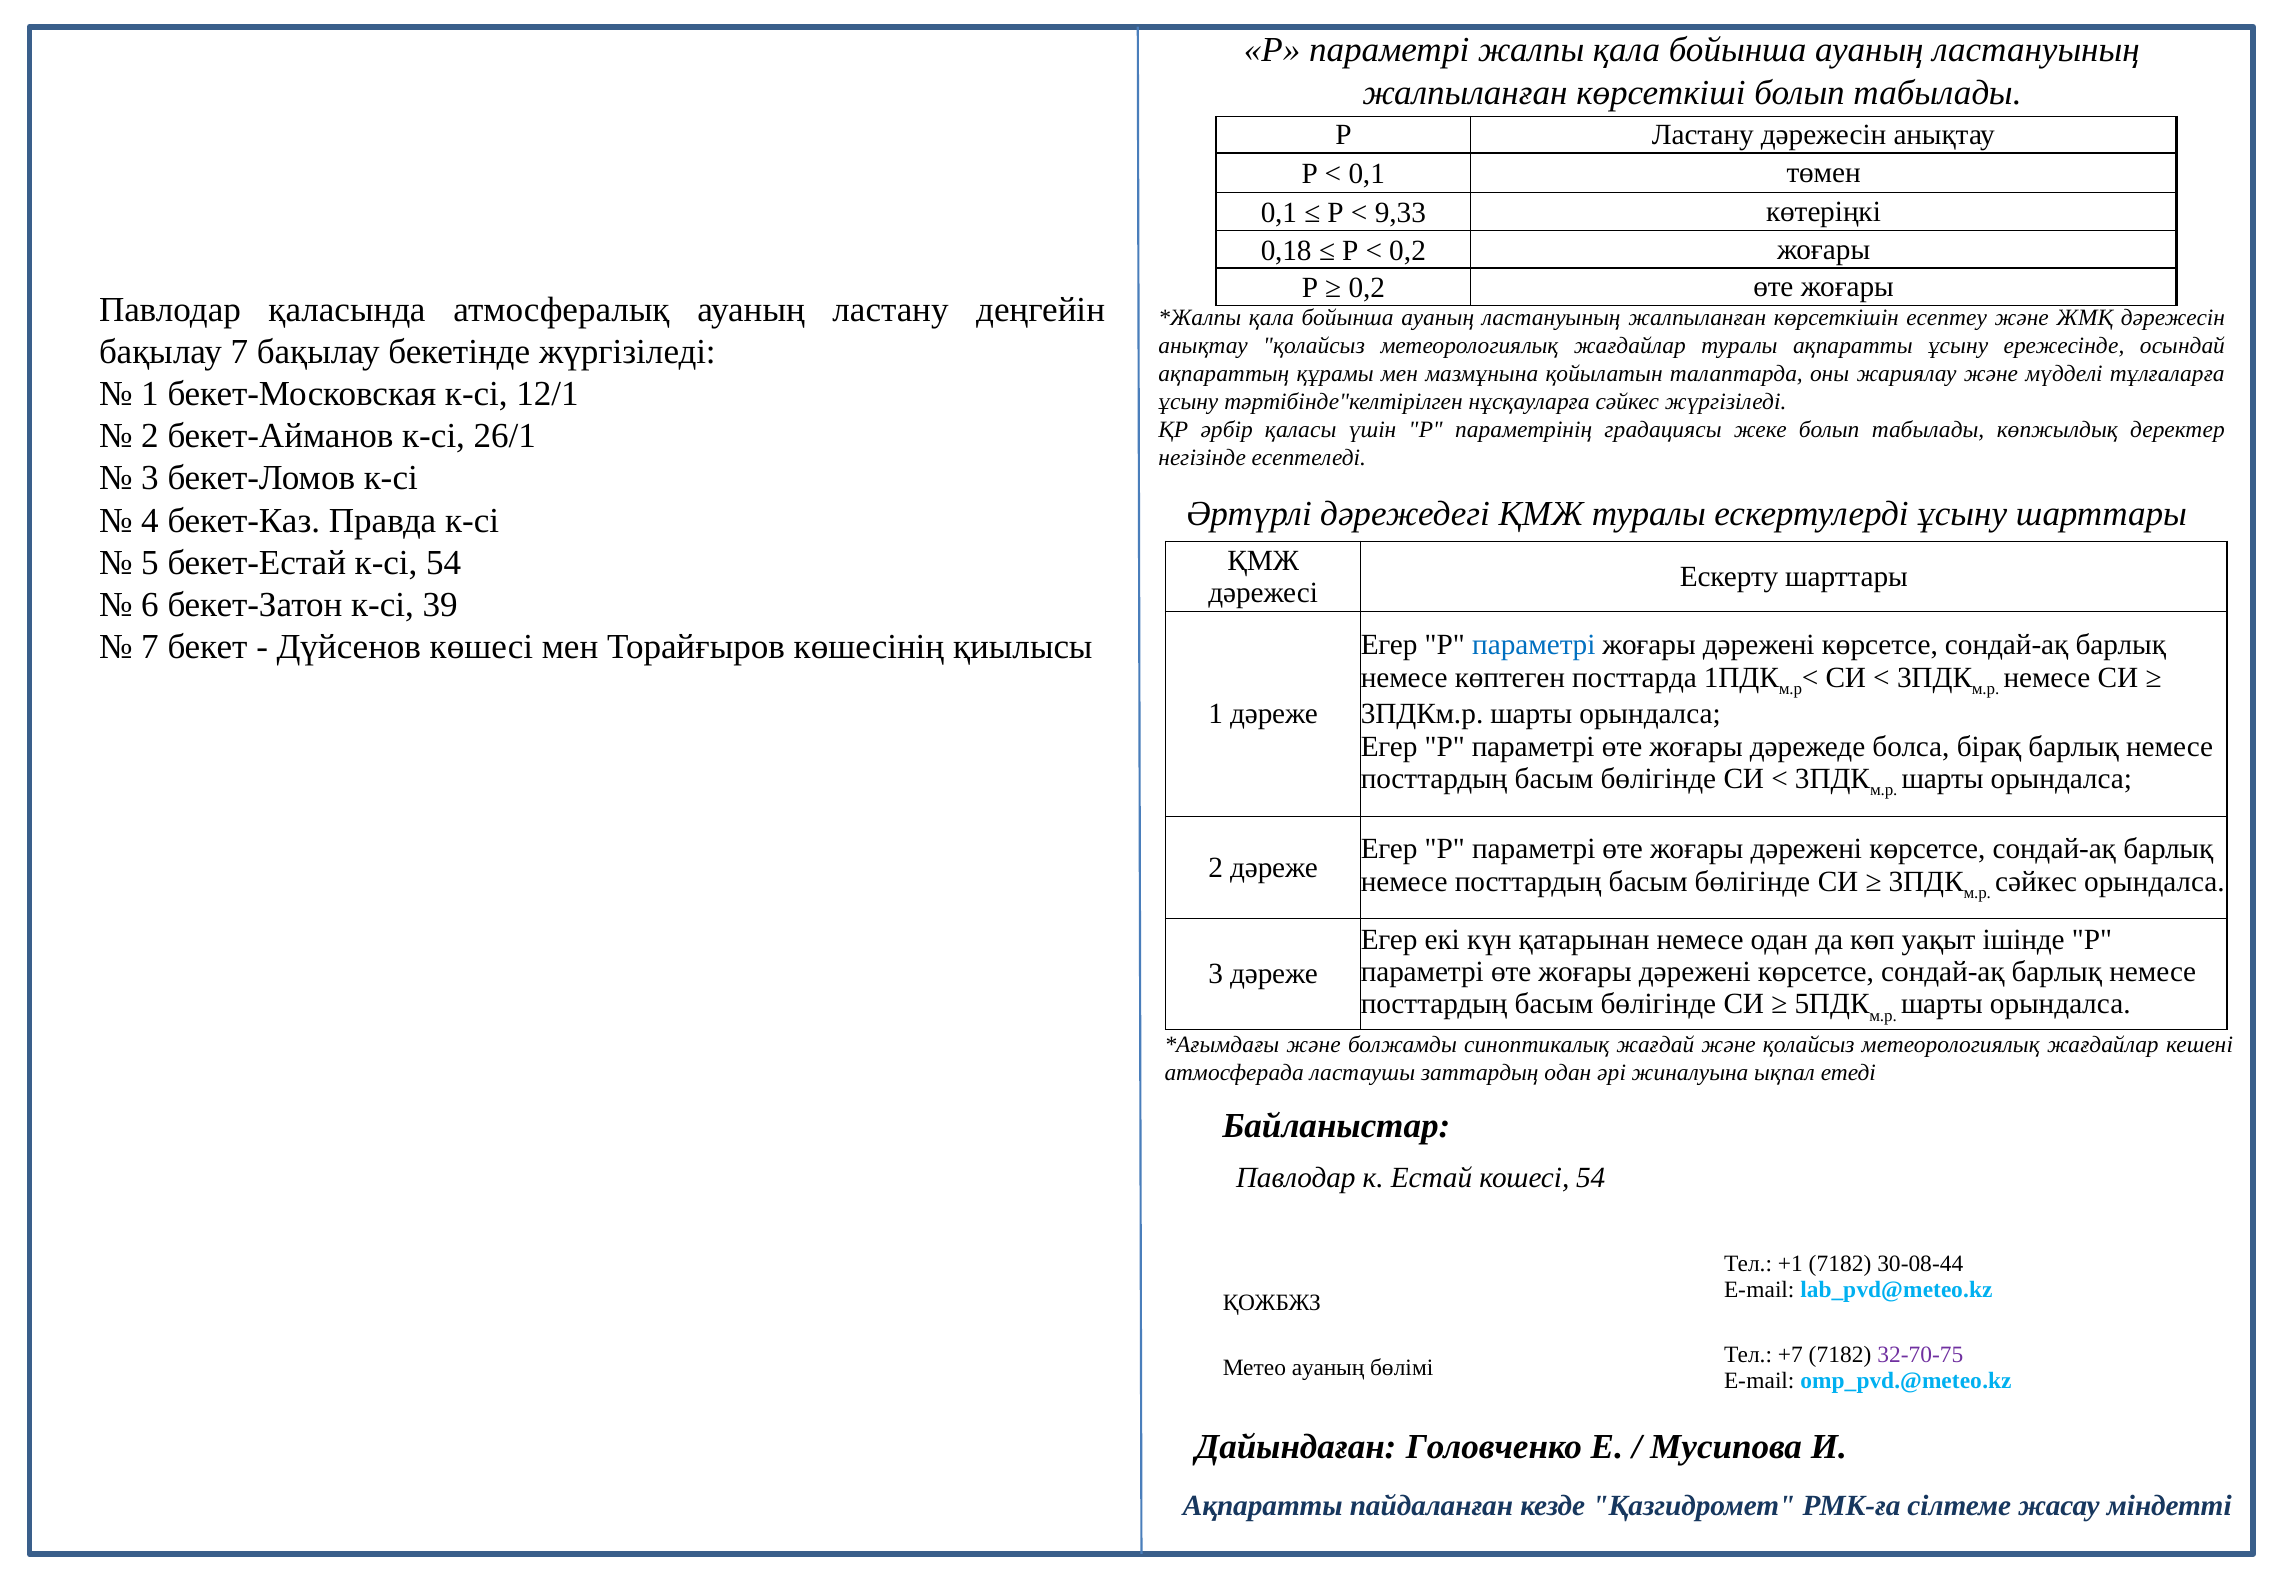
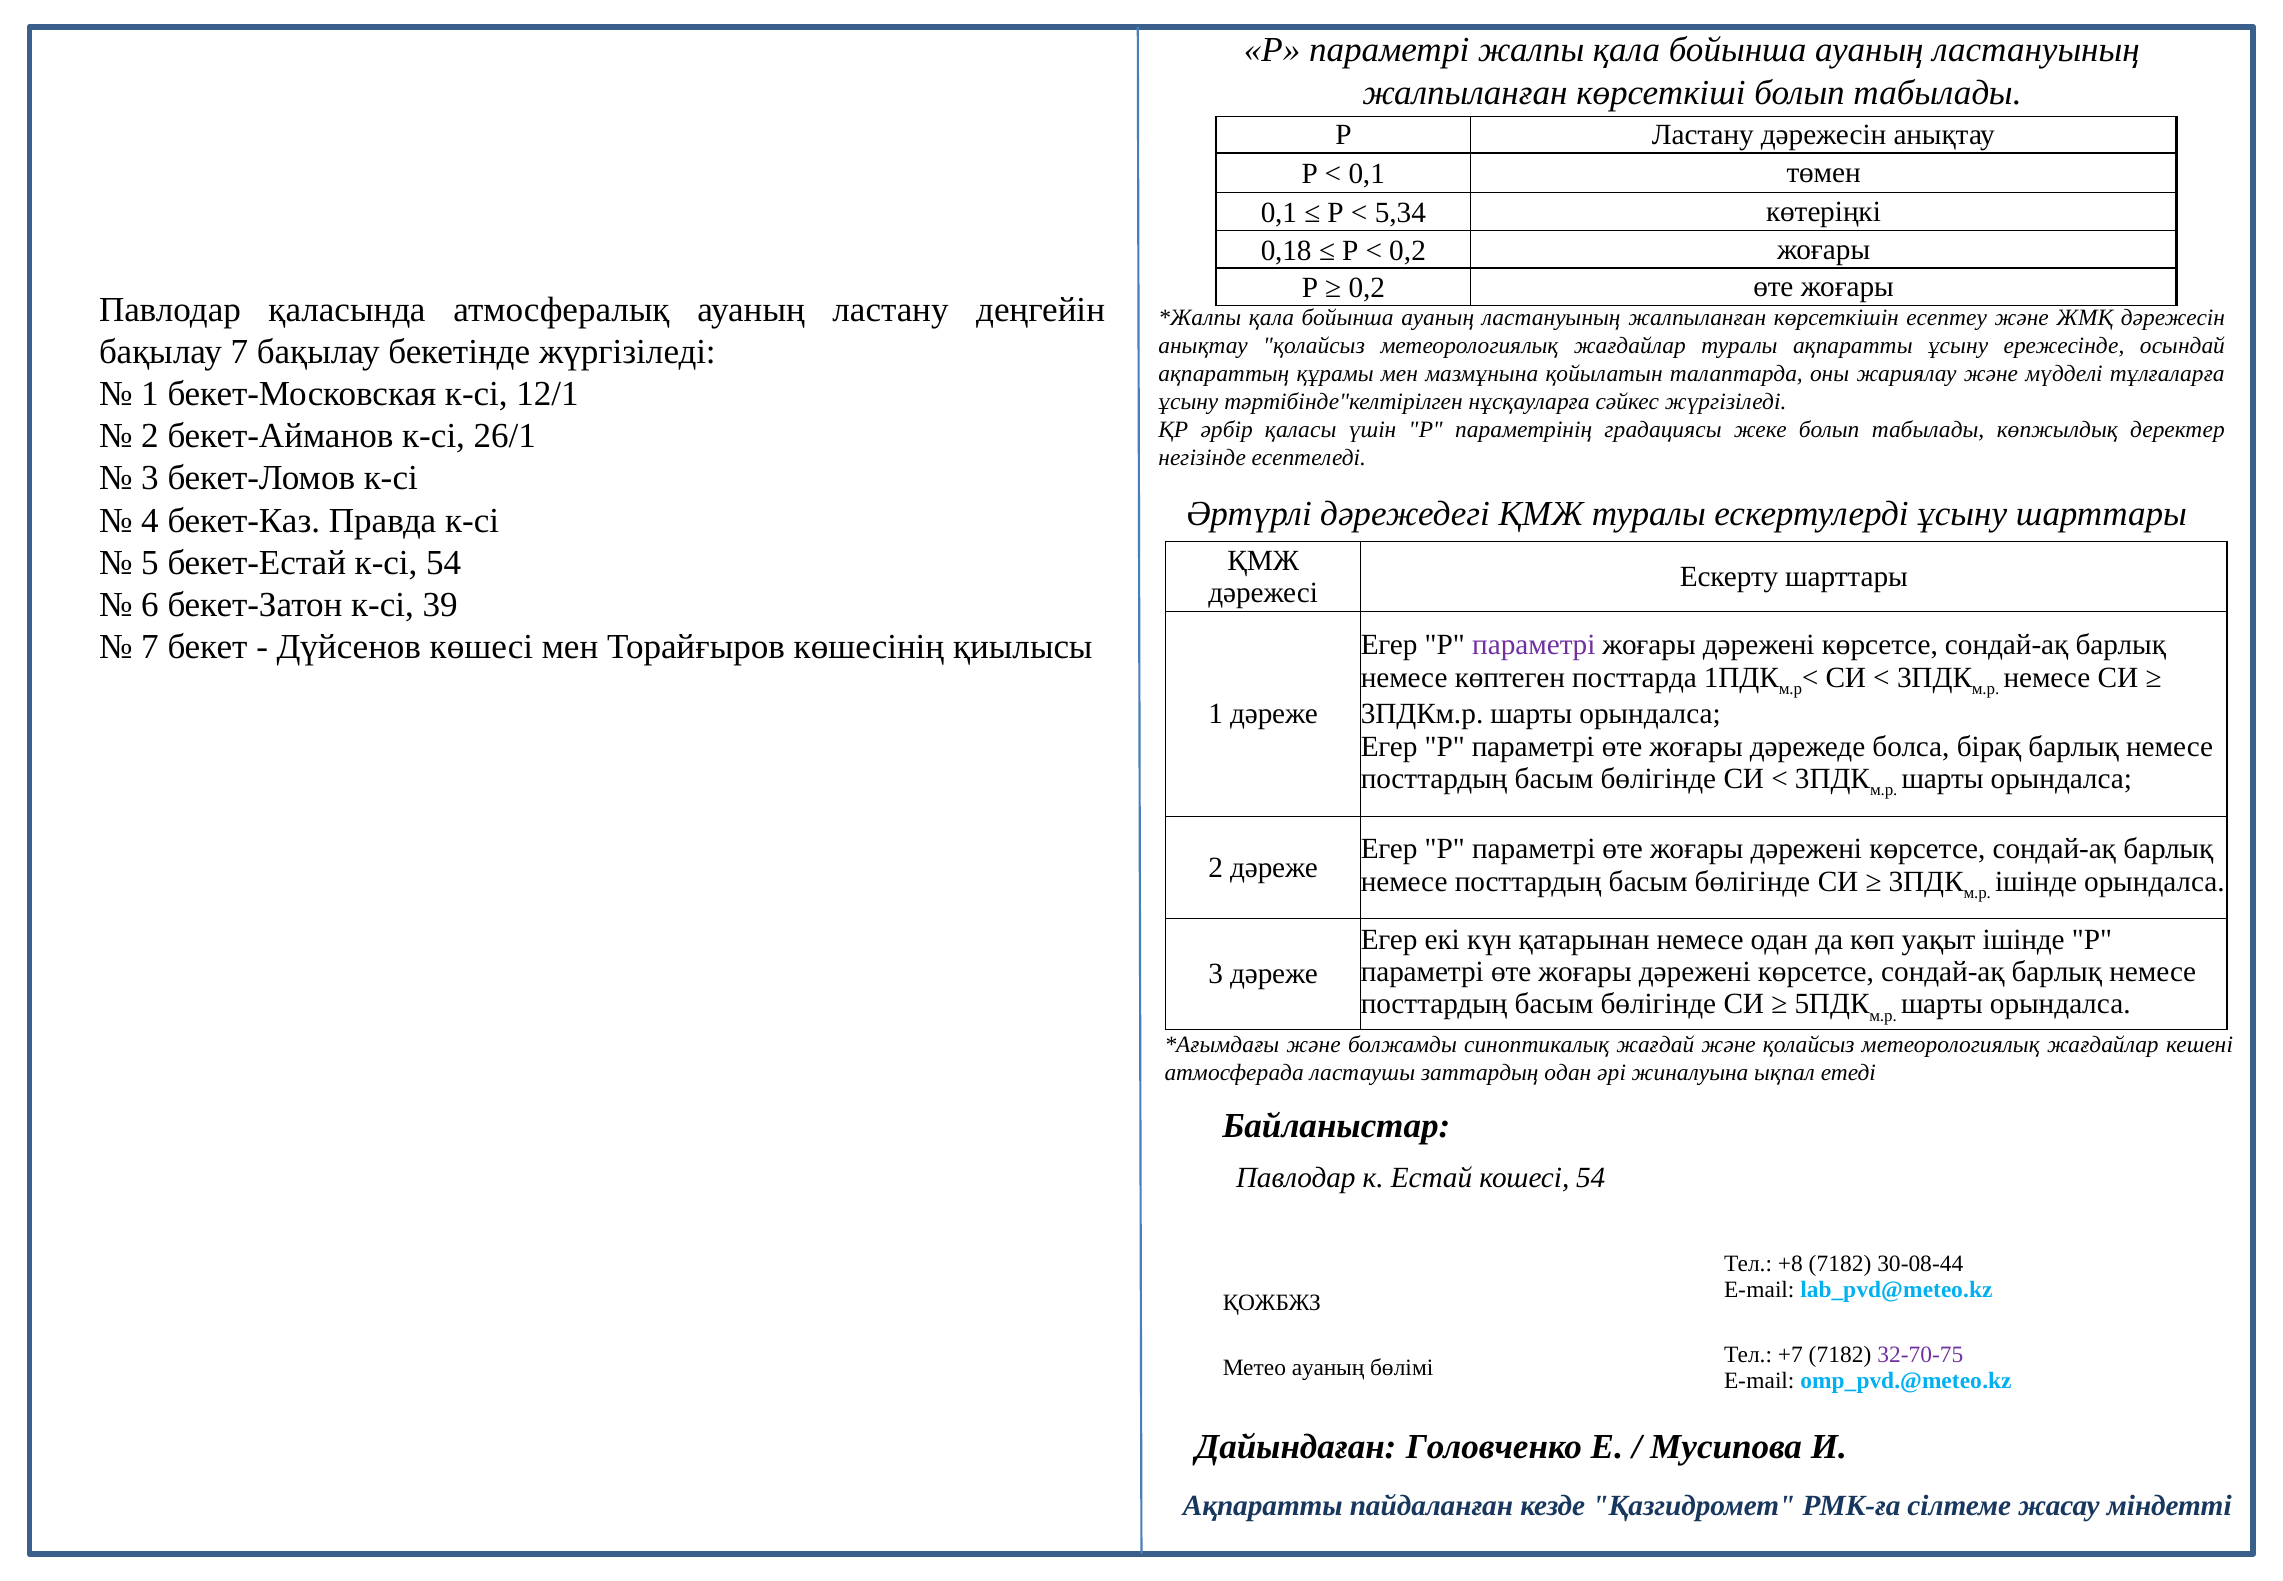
9,33: 9,33 -> 5,34
параметрі at (1534, 645) colour: blue -> purple
сәйкес at (2036, 881): сәйкес -> ішінде
+1: +1 -> +8
